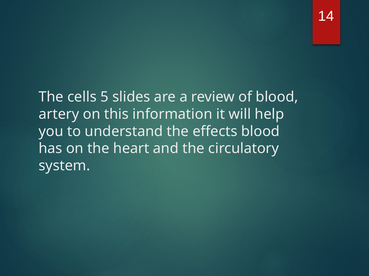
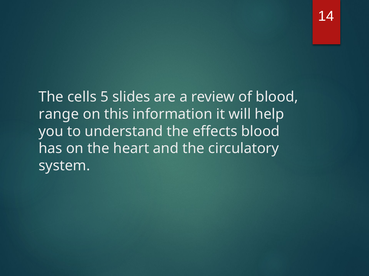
artery: artery -> range
